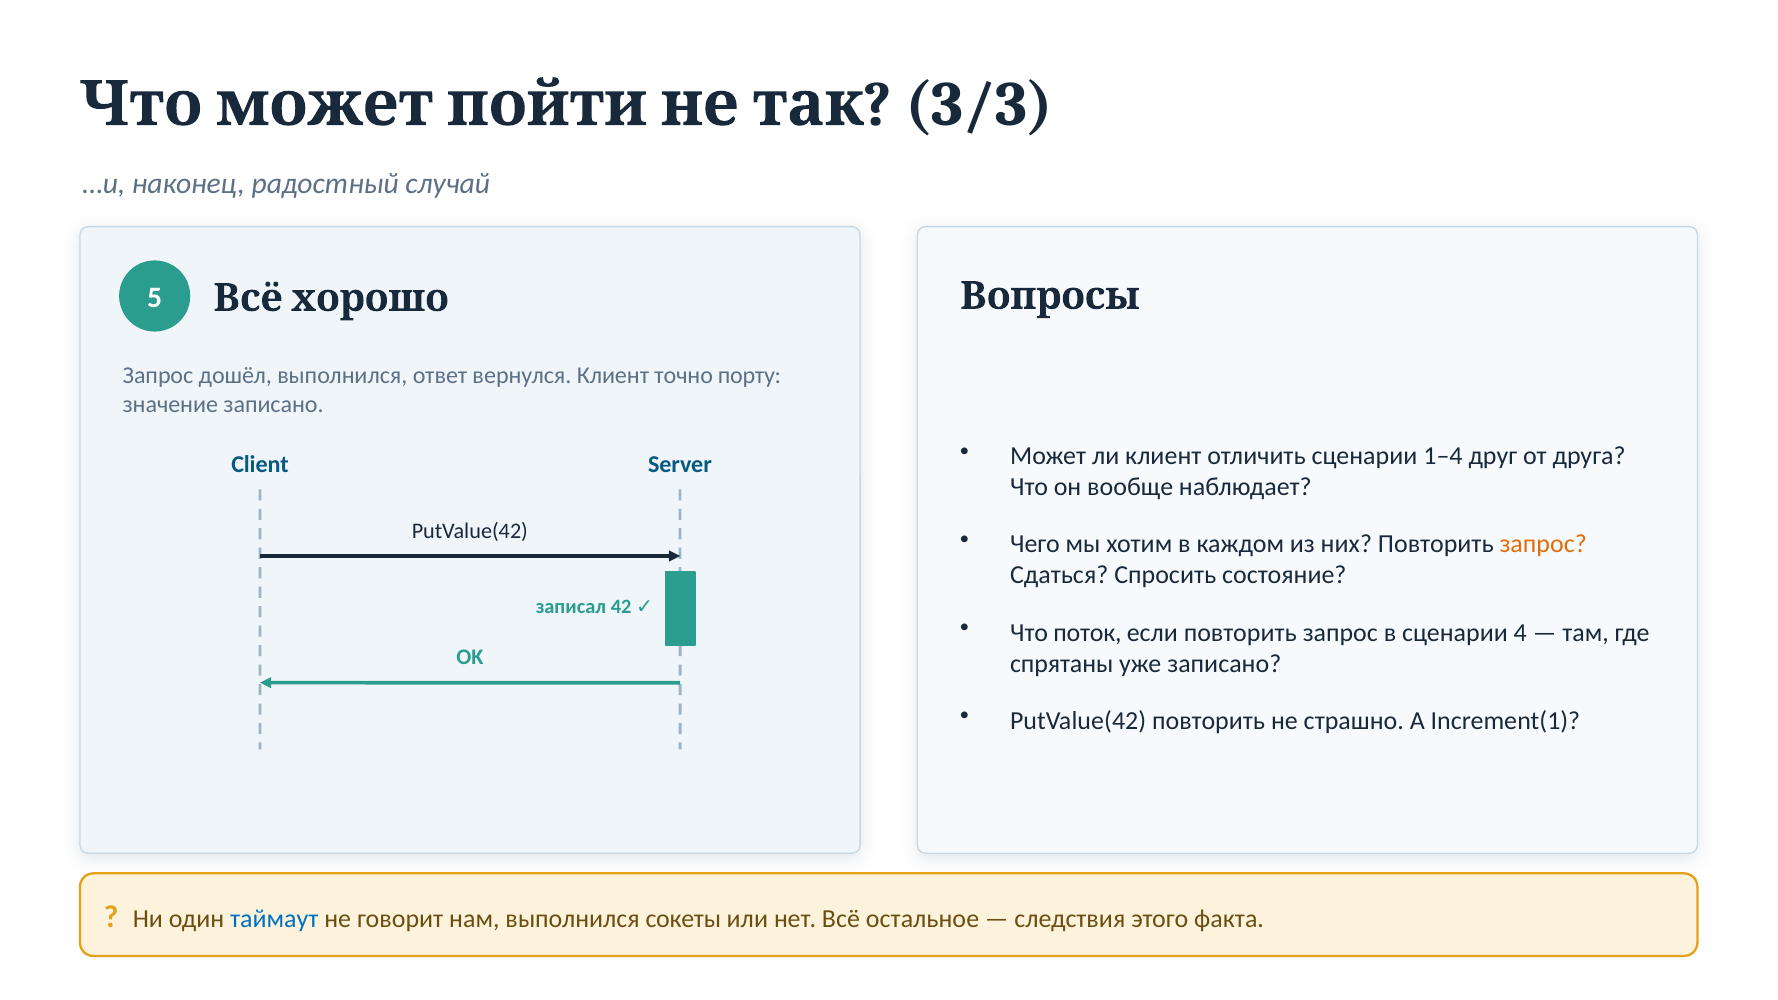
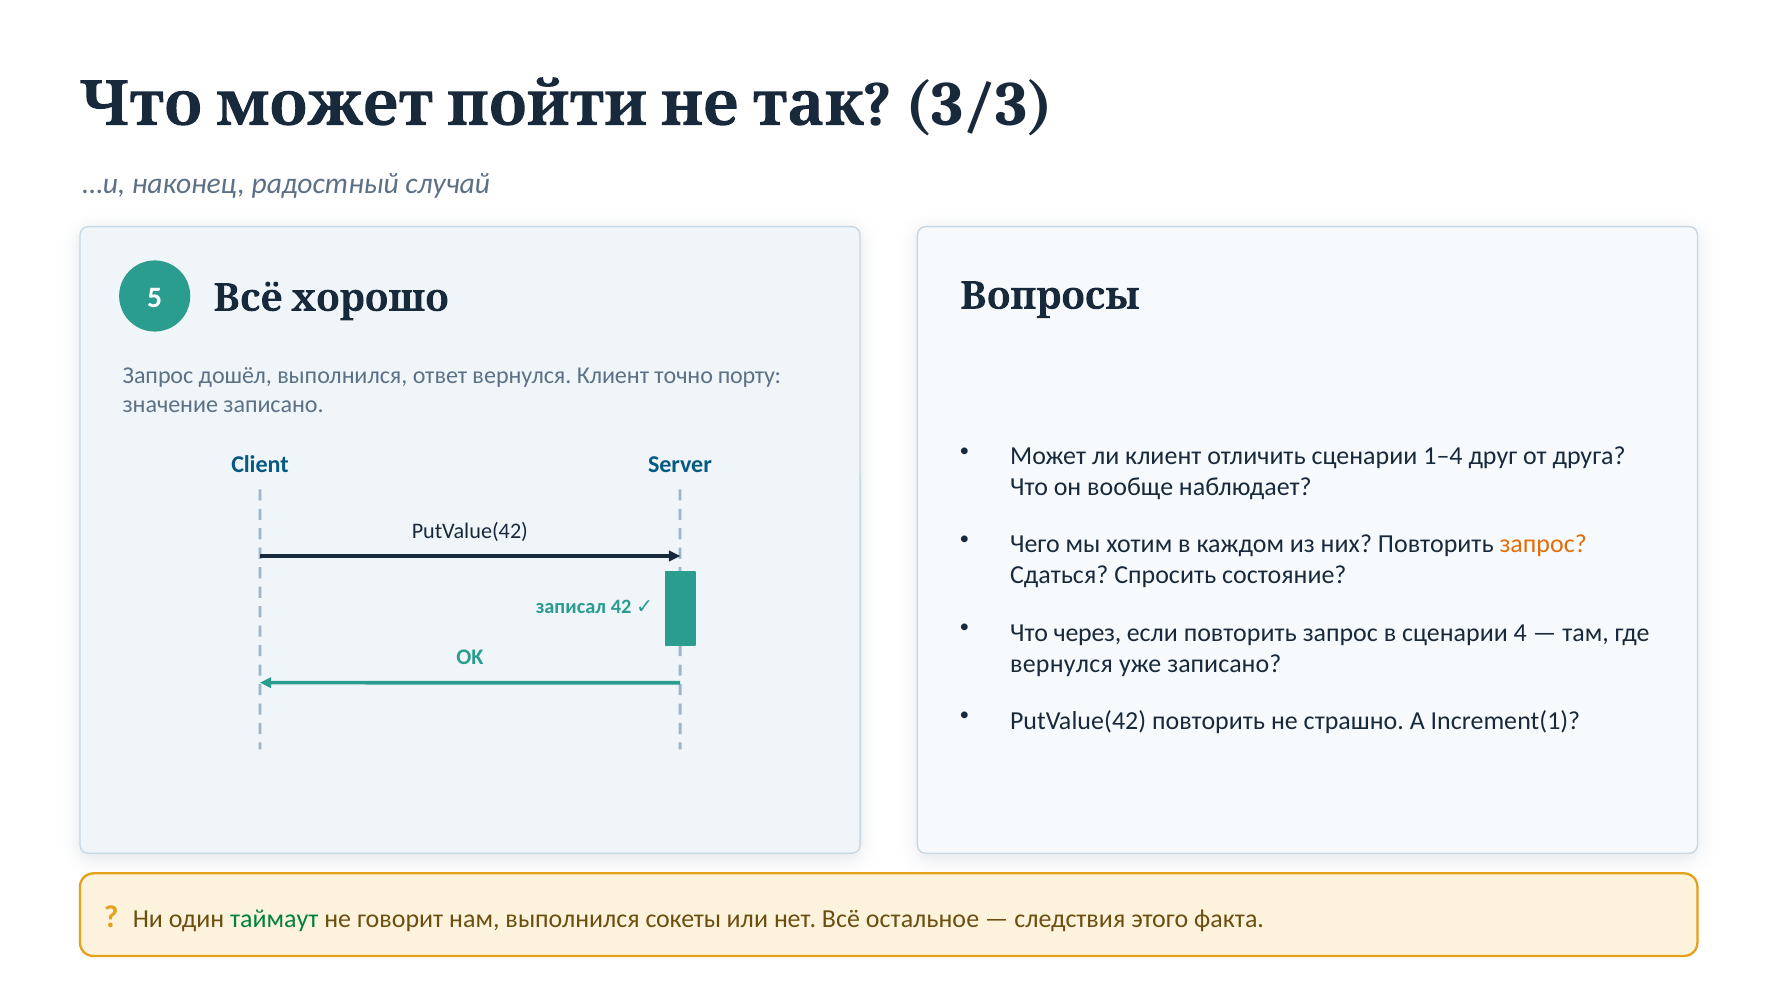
поток: поток -> через
спрятаны at (1062, 664): спрятаны -> вернулся
таймаут colour: blue -> green
